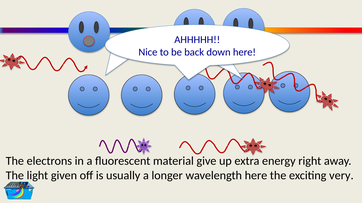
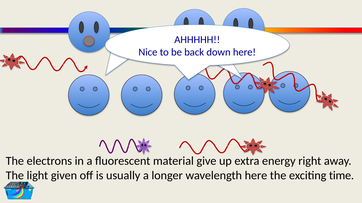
very: very -> time
